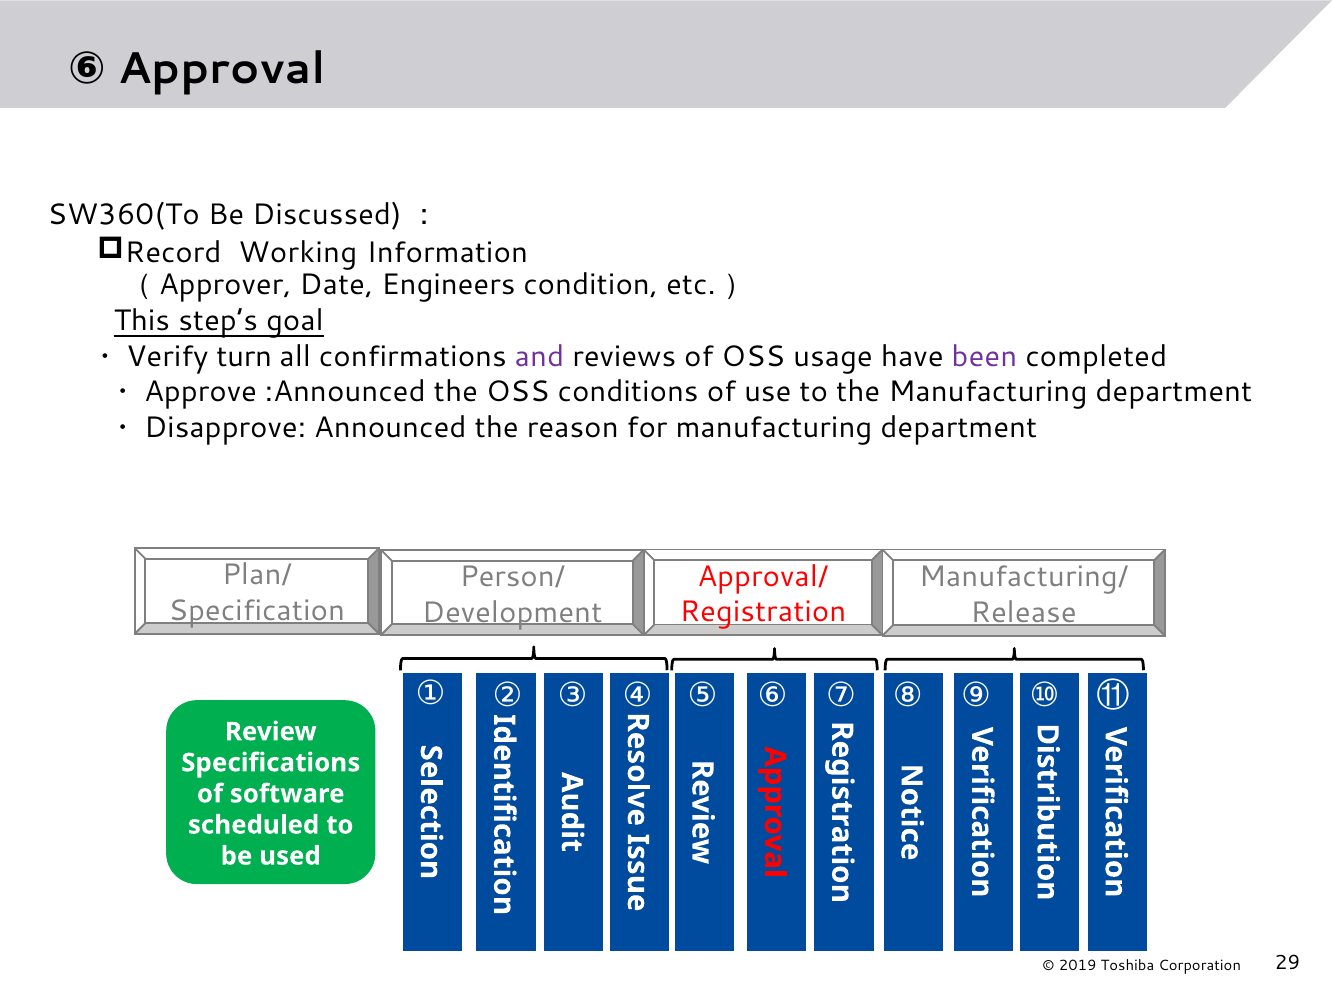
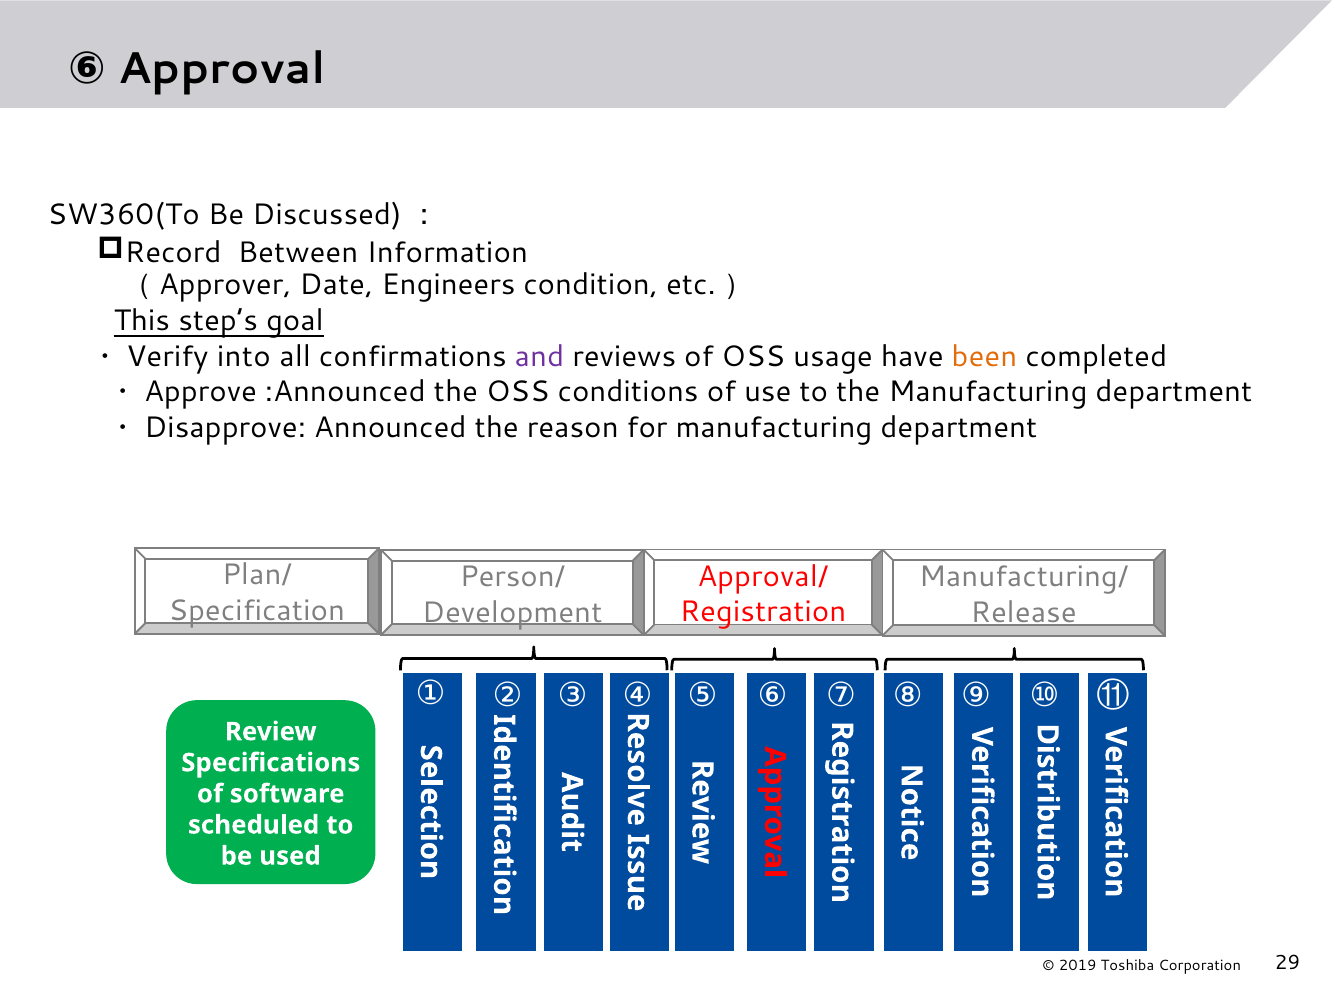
Working: Working -> Between
turn: turn -> into
been colour: purple -> orange
